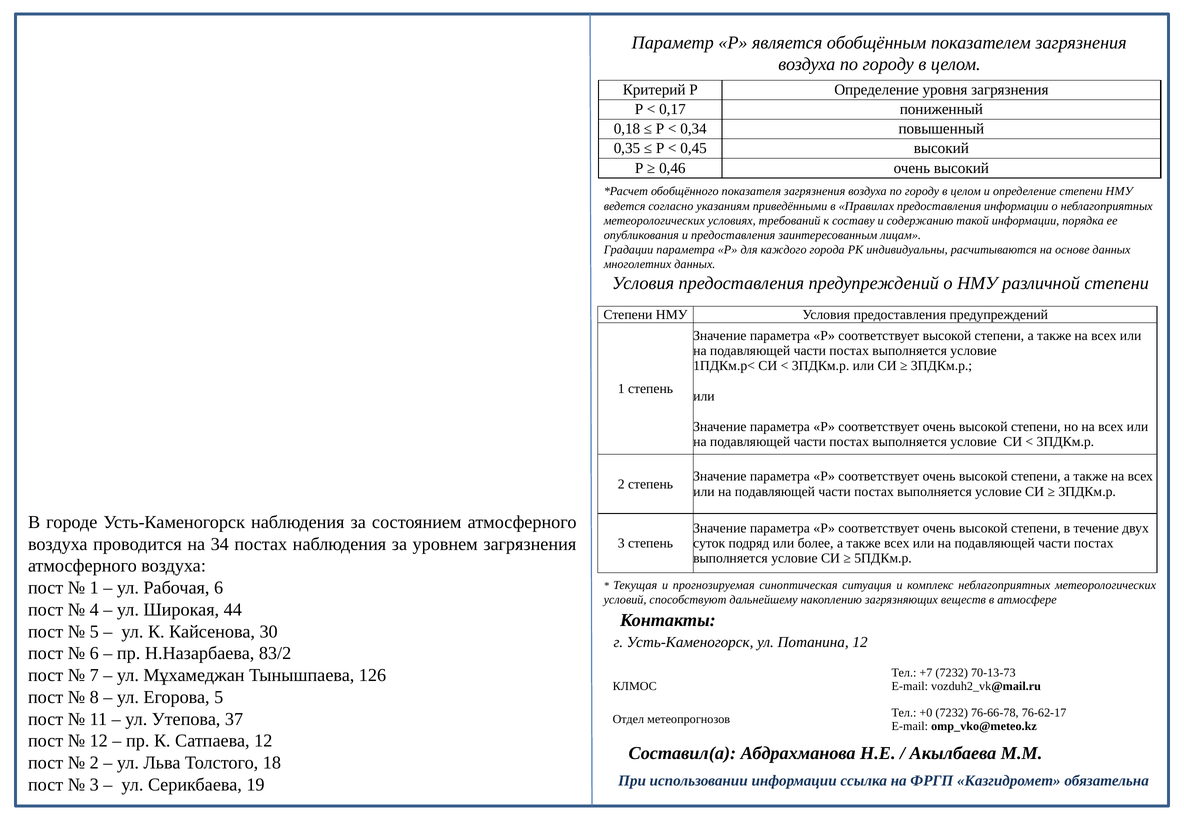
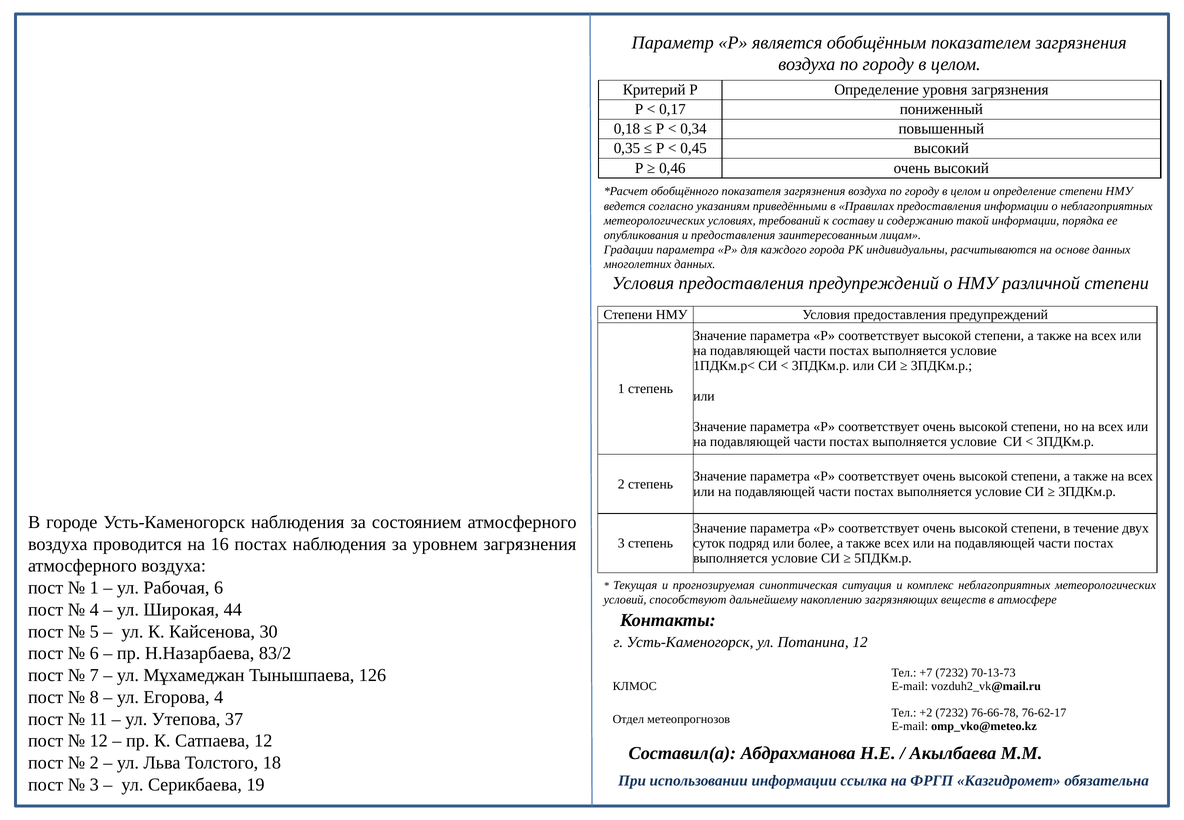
34: 34 -> 16
Егорова 5: 5 -> 4
+0: +0 -> +2
